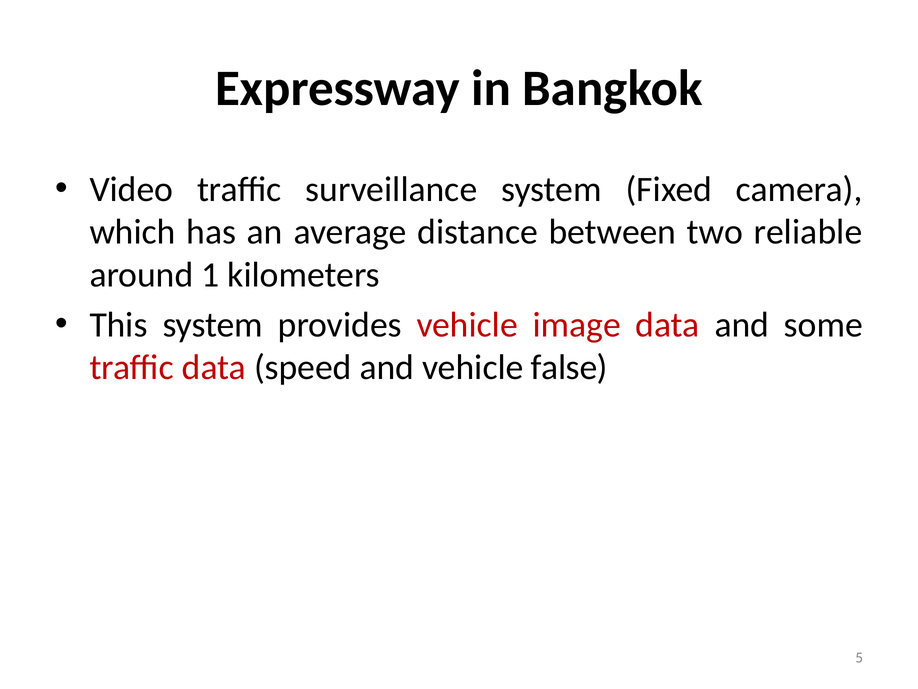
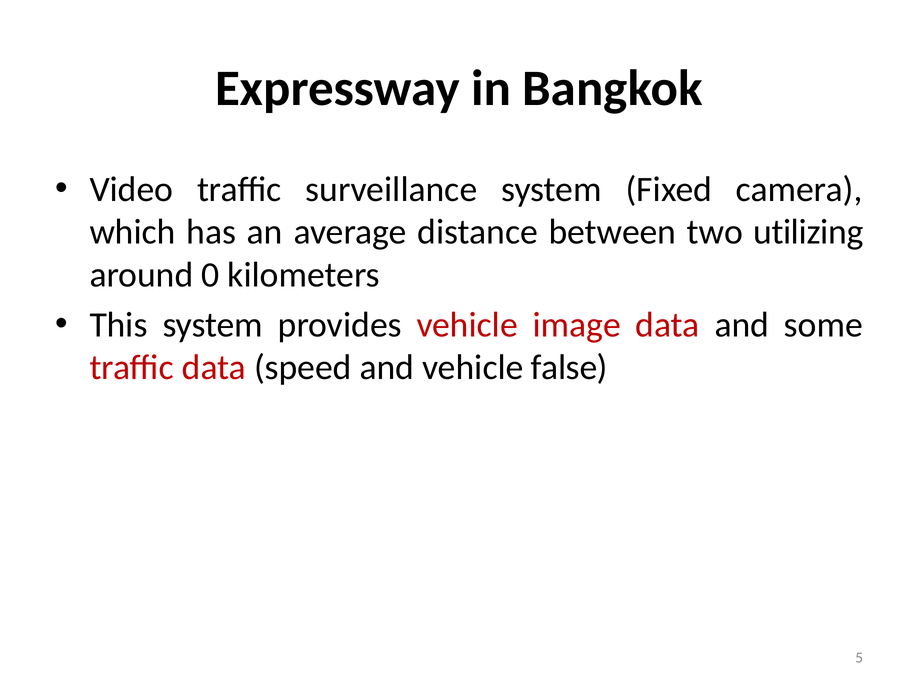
reliable: reliable -> utilizing
1: 1 -> 0
